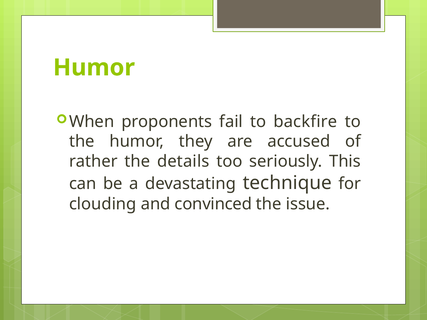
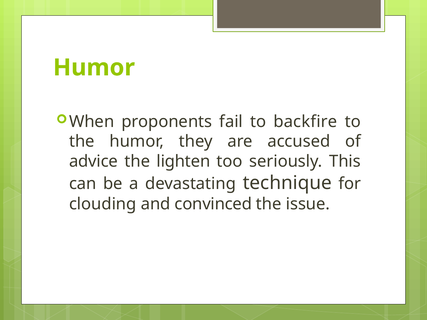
rather: rather -> advice
details: details -> lighten
